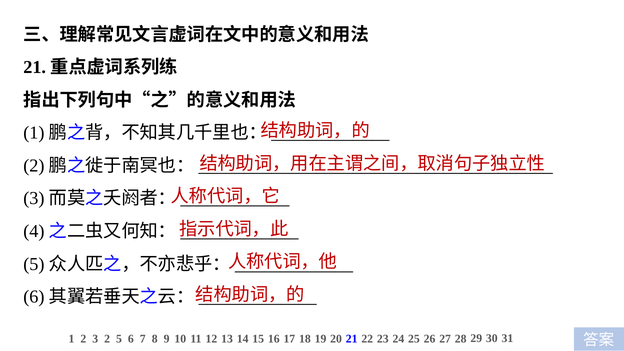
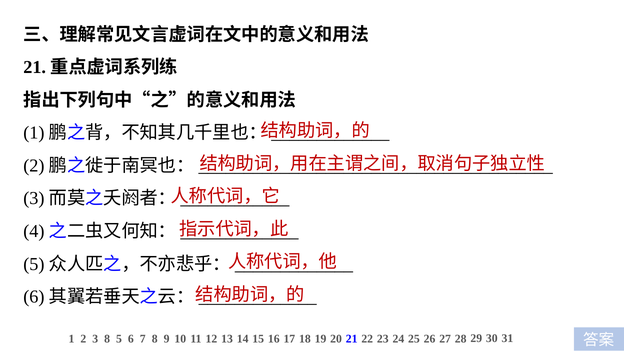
3 2: 2 -> 8
